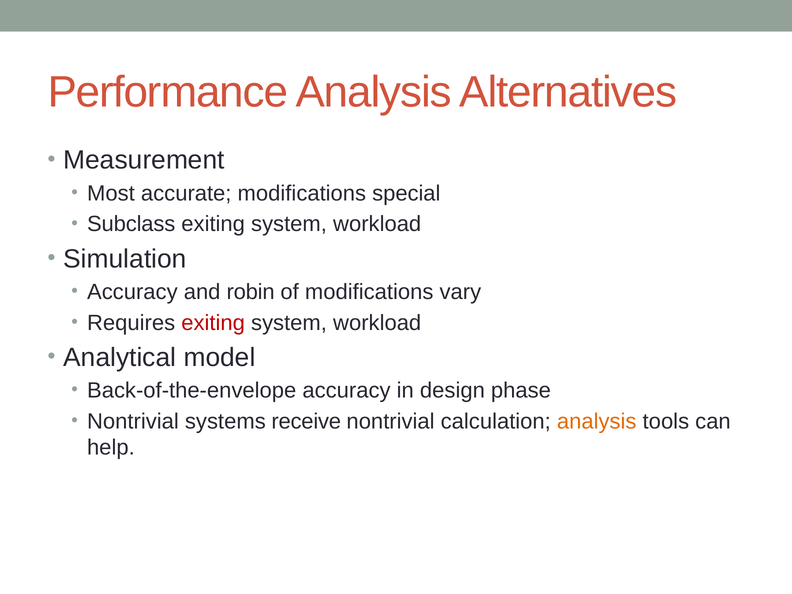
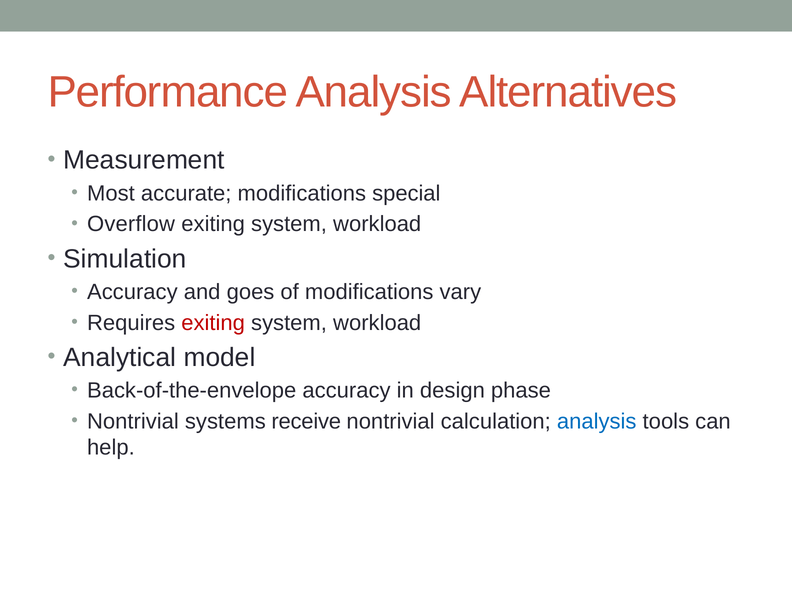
Subclass: Subclass -> Overflow
robin: robin -> goes
analysis at (597, 421) colour: orange -> blue
